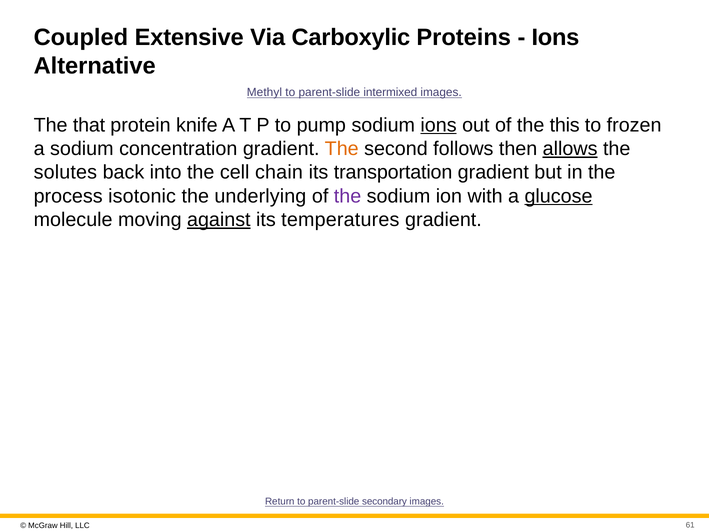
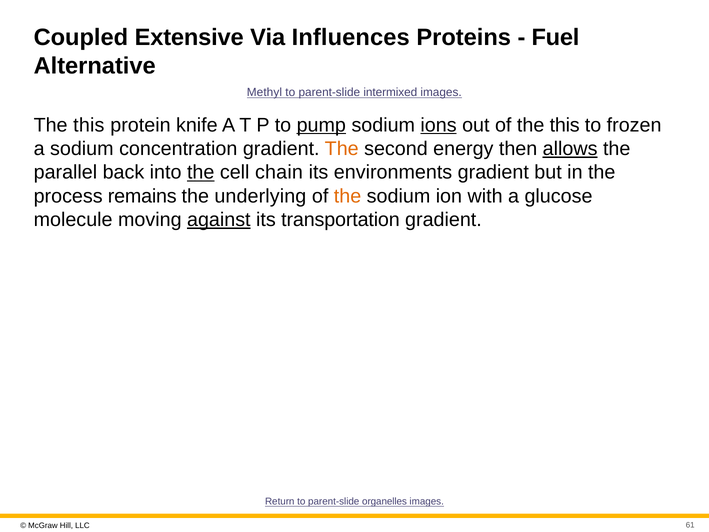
Carboxylic: Carboxylic -> Influences
Ions at (555, 37): Ions -> Fuel
that at (89, 125): that -> this
pump underline: none -> present
follows: follows -> energy
solutes: solutes -> parallel
the at (201, 172) underline: none -> present
transportation: transportation -> environments
isotonic: isotonic -> remains
the at (348, 196) colour: purple -> orange
glucose underline: present -> none
temperatures: temperatures -> transportation
secondary: secondary -> organelles
